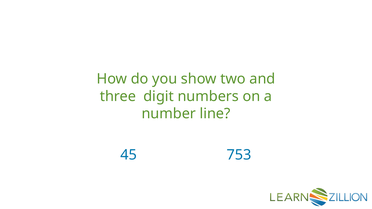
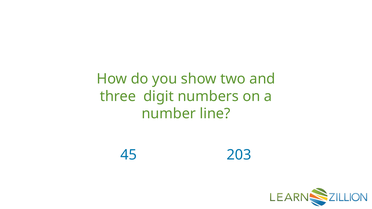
753: 753 -> 203
